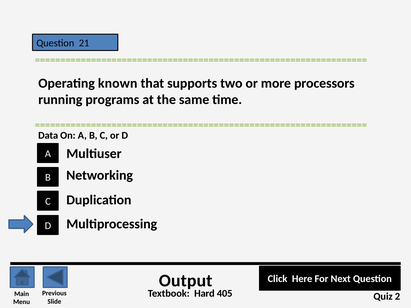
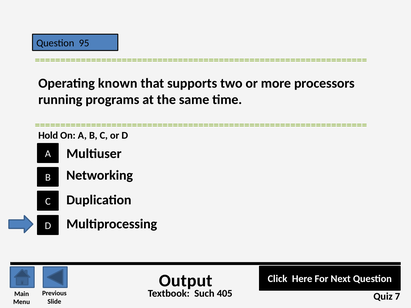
21: 21 -> 95
Data: Data -> Hold
Hard: Hard -> Such
2: 2 -> 7
